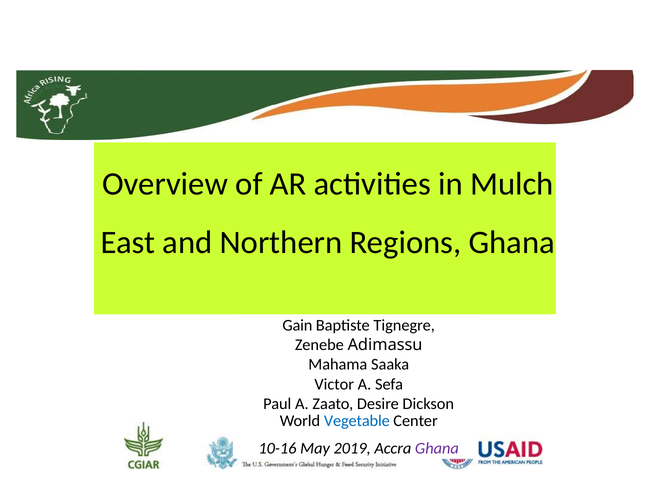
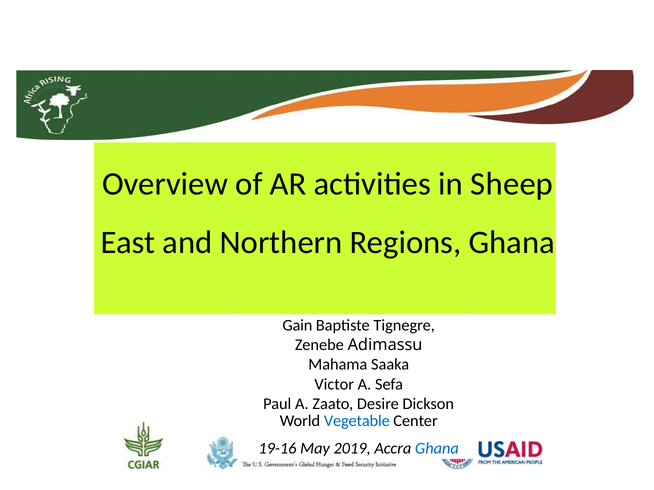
Mulch: Mulch -> Sheep
10-16: 10-16 -> 19-16
Ghana at (437, 449) colour: purple -> blue
